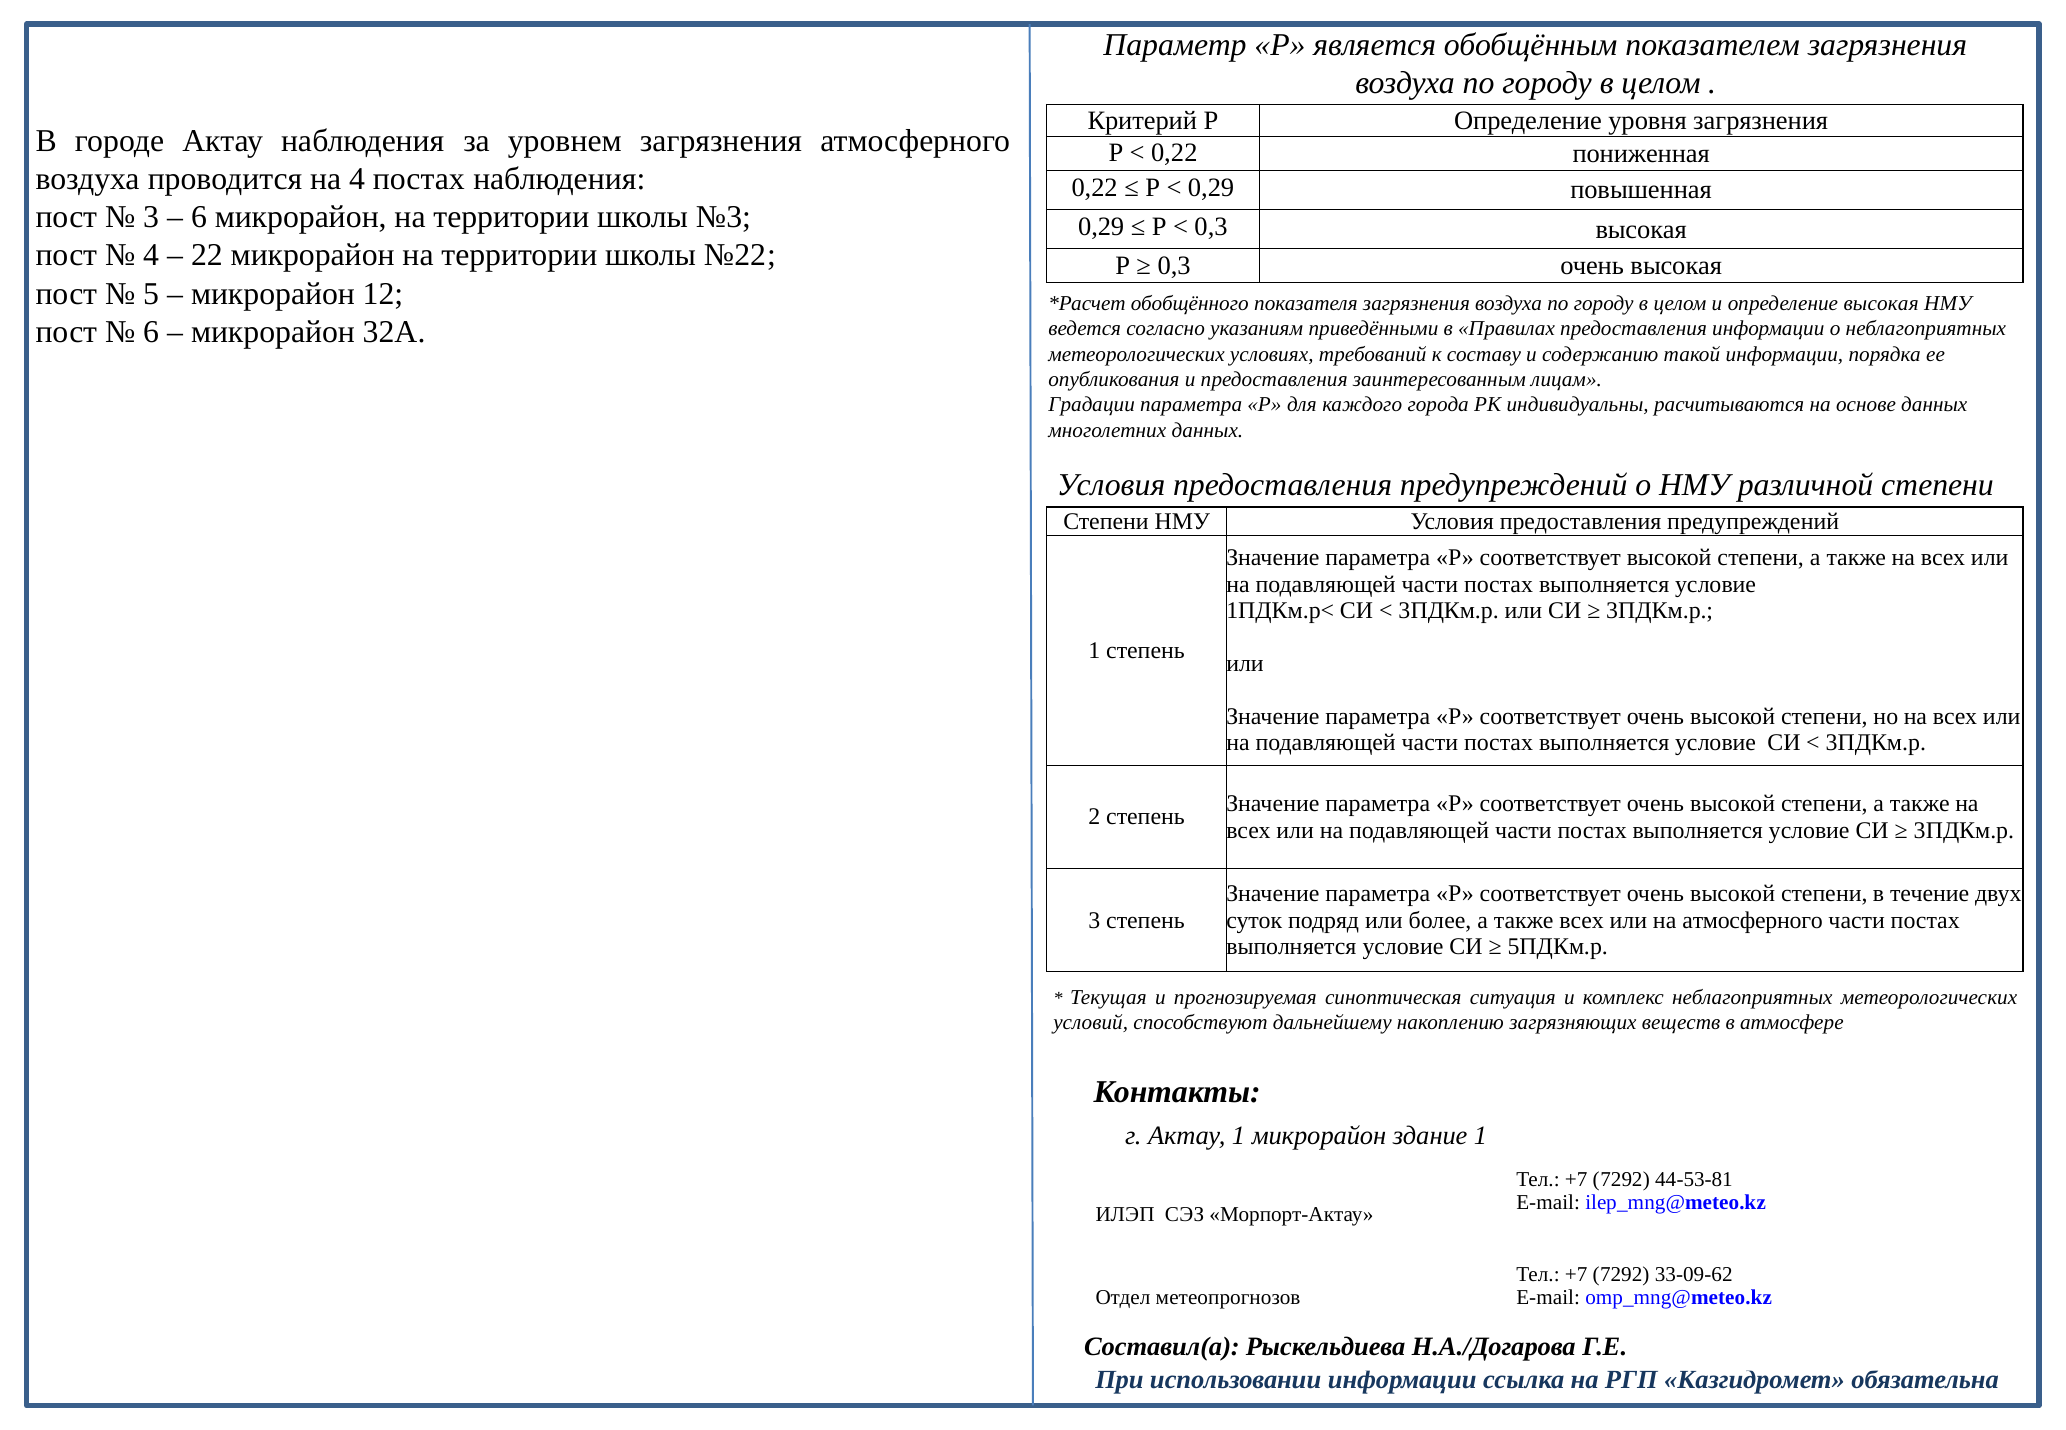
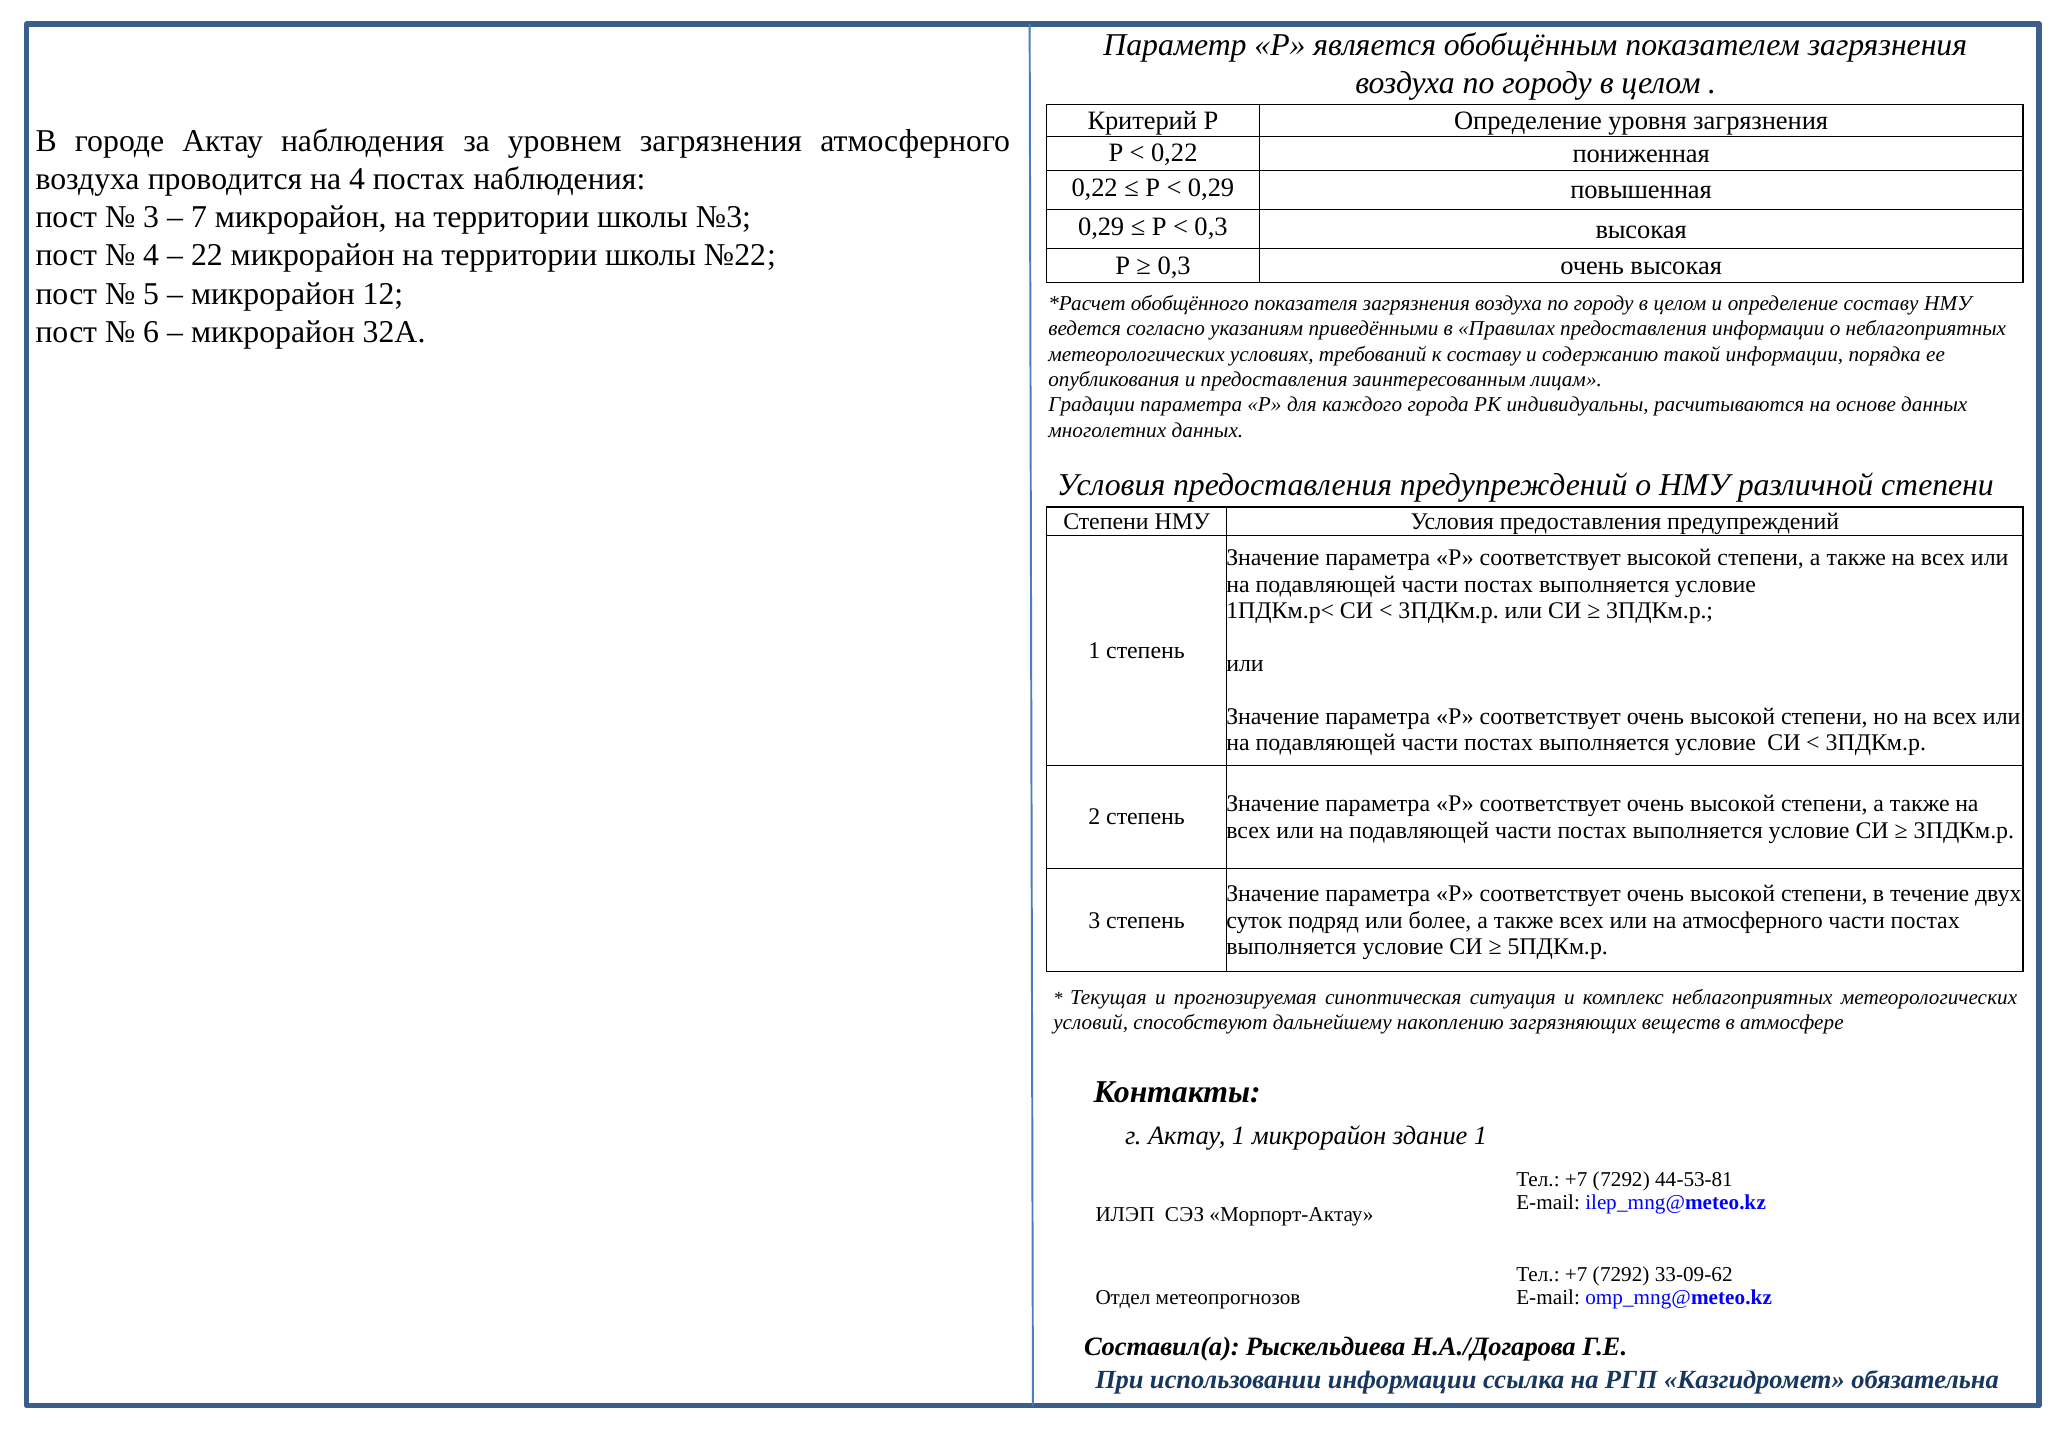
6 at (199, 217): 6 -> 7
определение высокая: высокая -> составу
